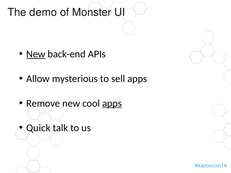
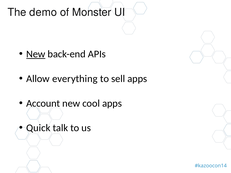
mysterious: mysterious -> everything
Remove: Remove -> Account
apps at (112, 103) underline: present -> none
